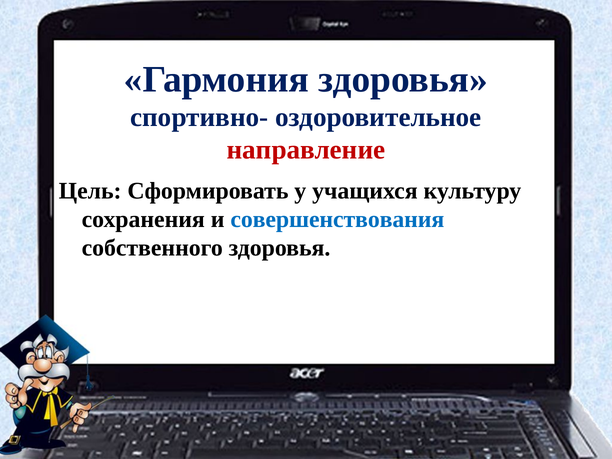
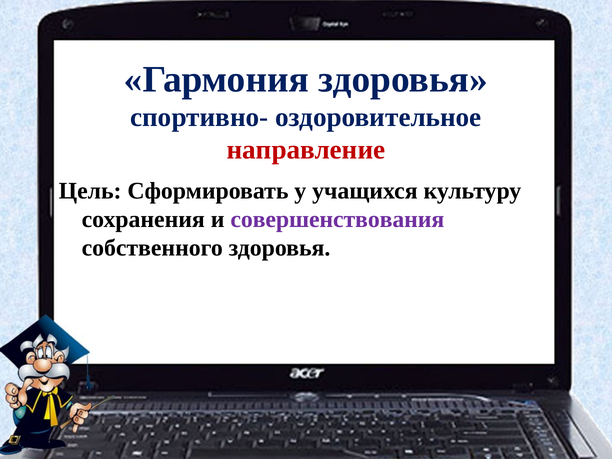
совершенствования colour: blue -> purple
